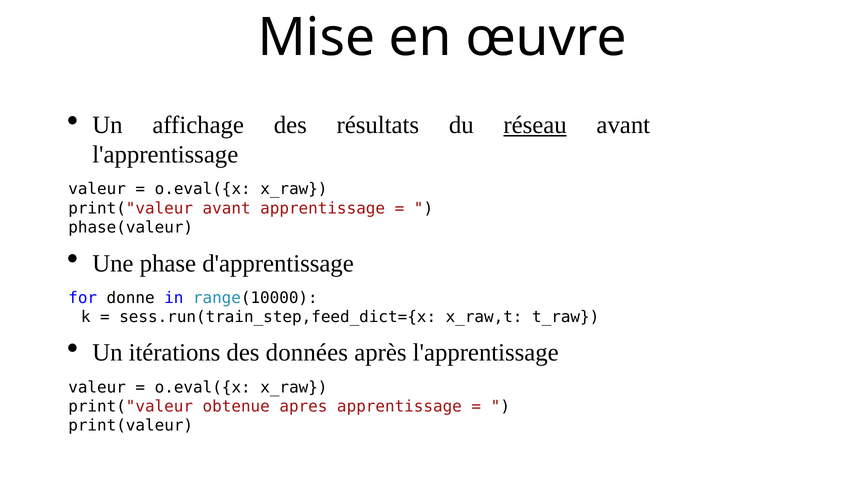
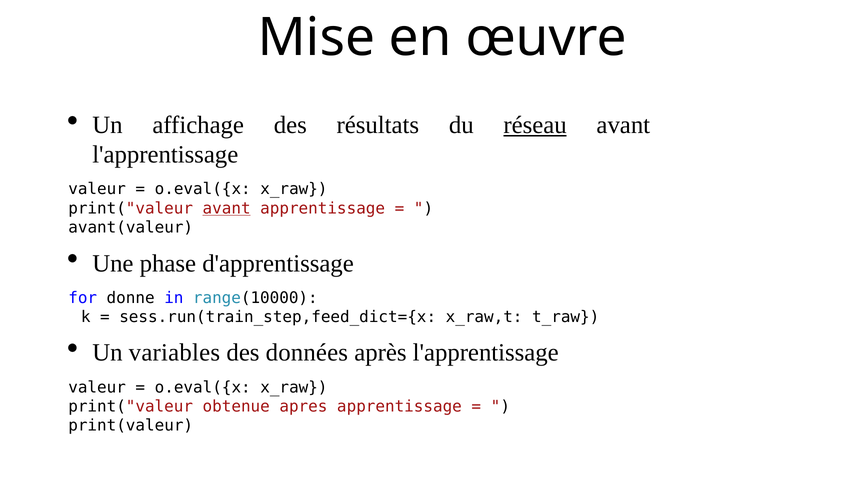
avant at (227, 208) underline: none -> present
phase(valeur: phase(valeur -> avant(valeur
itérations: itérations -> variables
